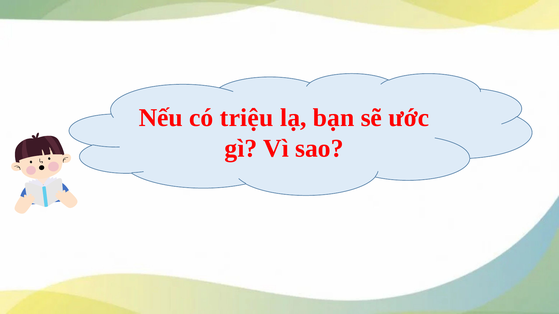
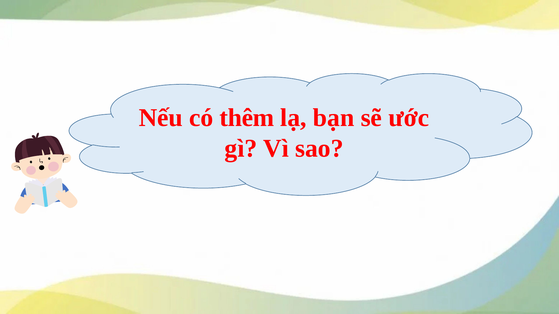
triệu: triệu -> thêm
